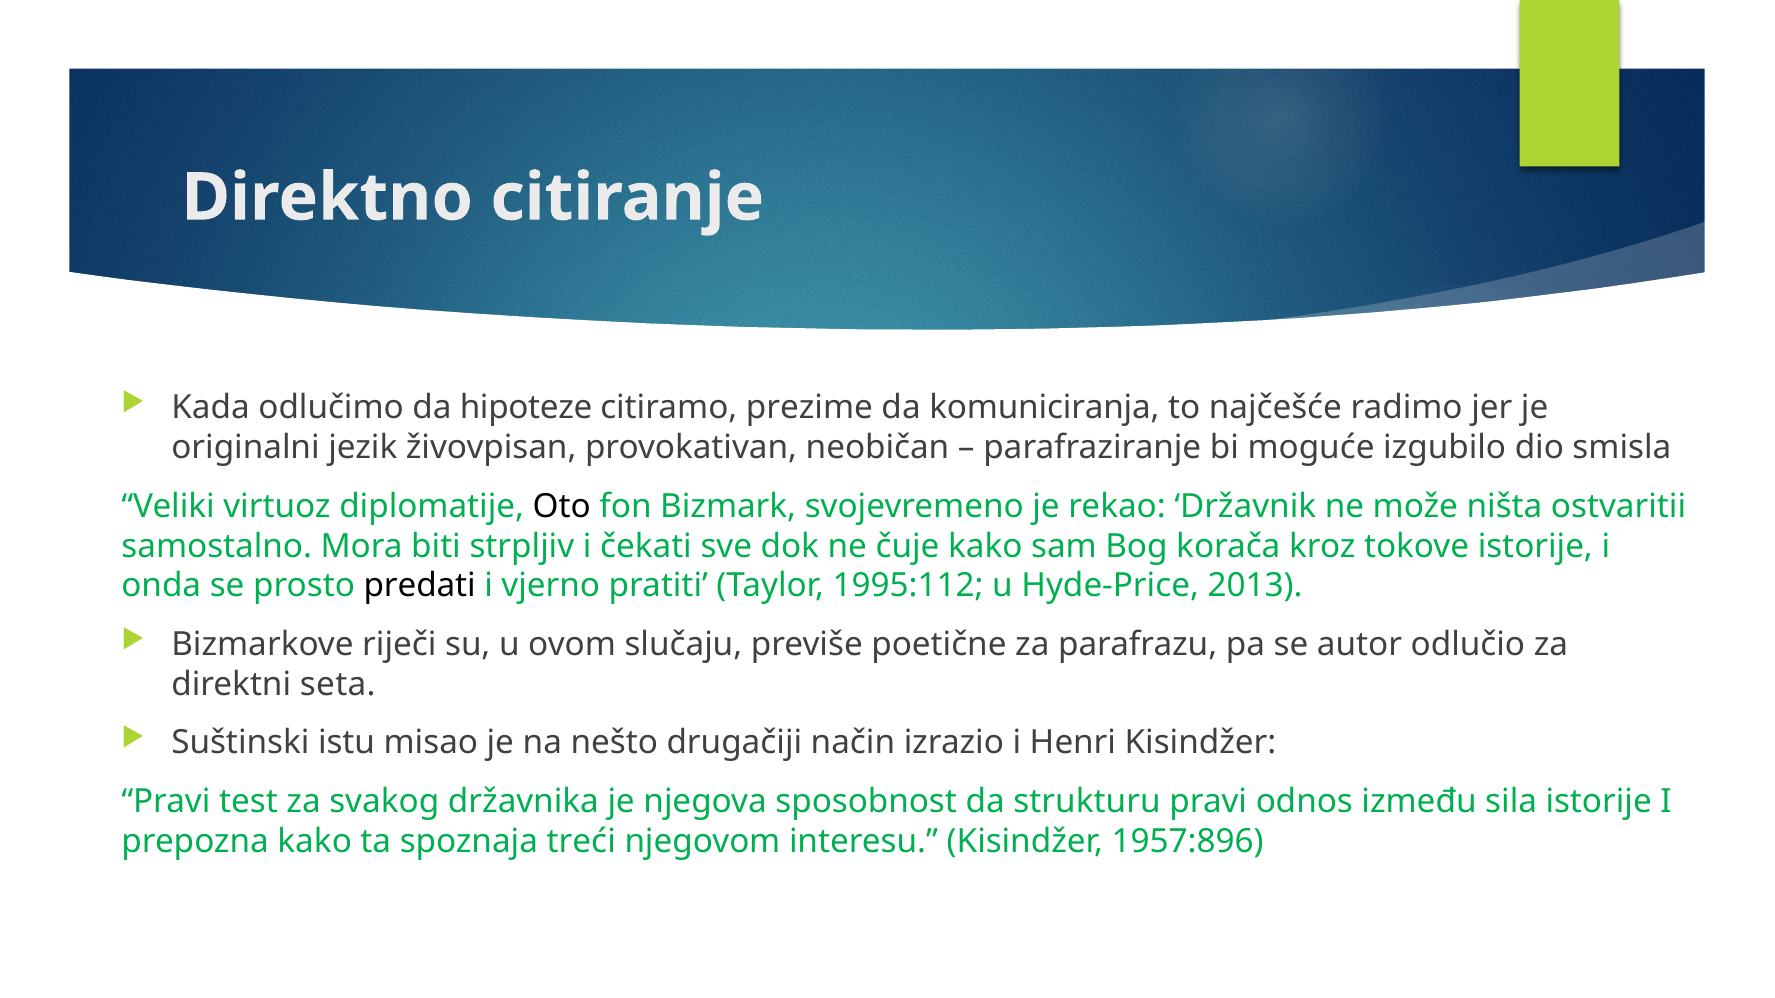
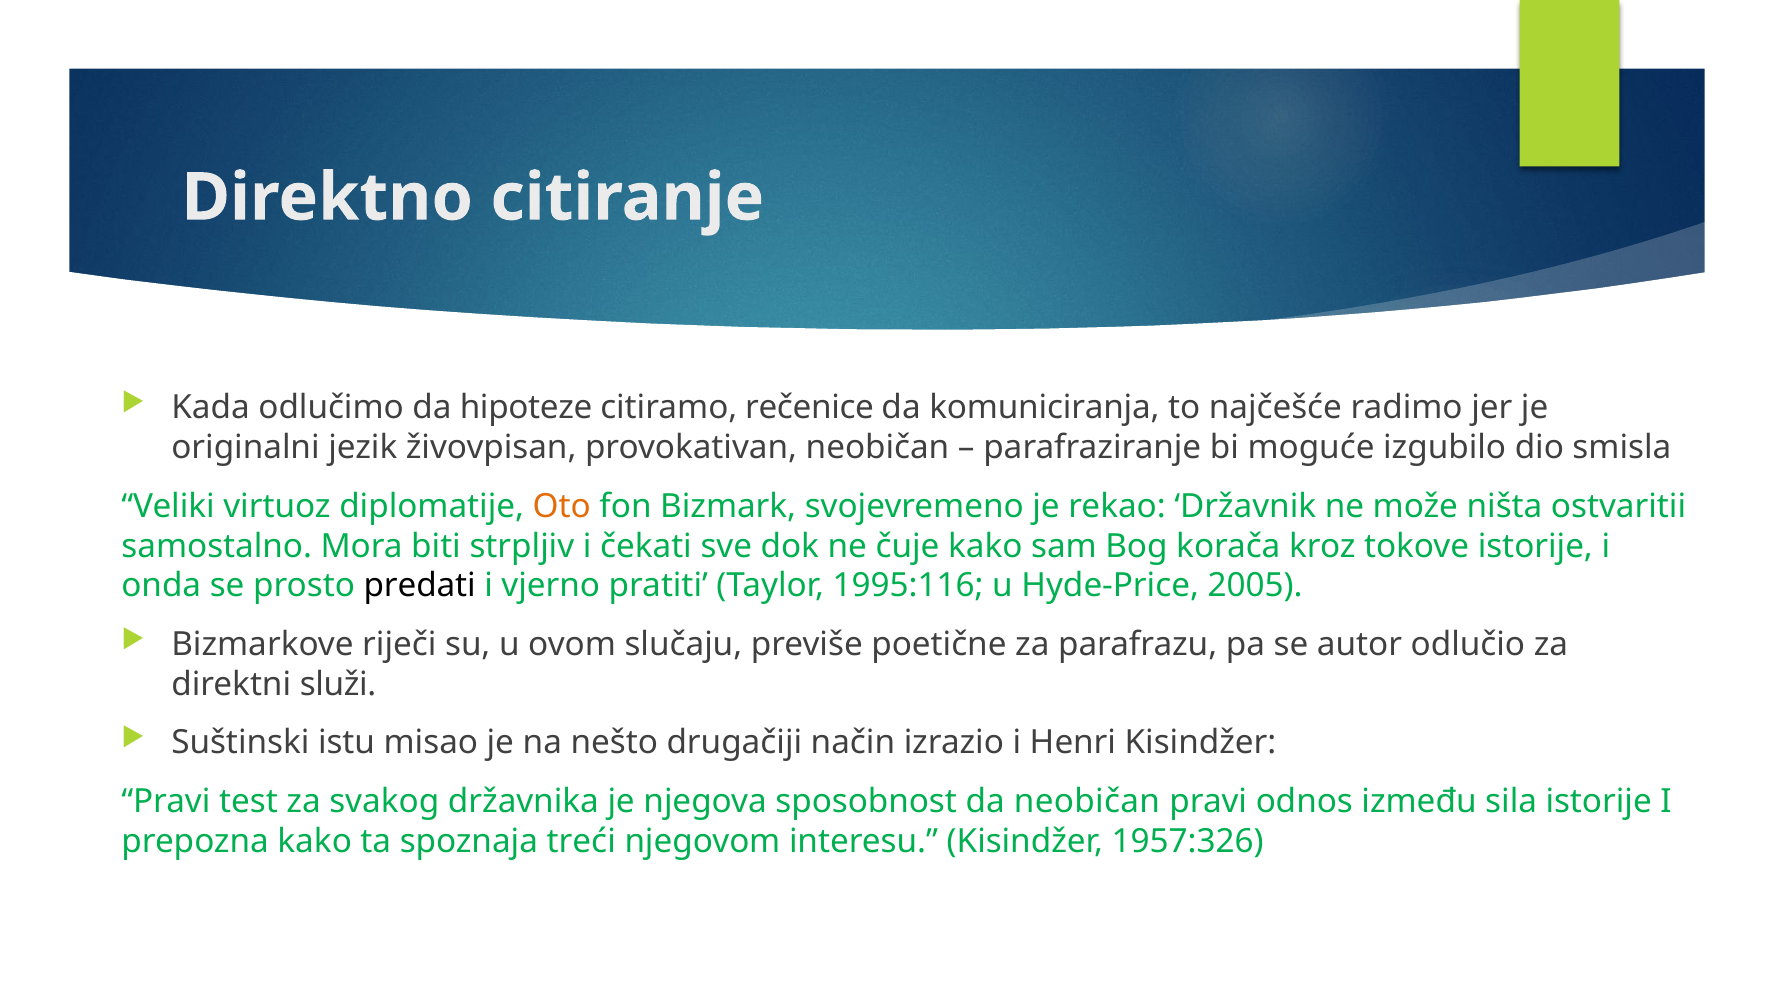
prezime: prezime -> rečenice
Oto colour: black -> orange
1995:112: 1995:112 -> 1995:116
2013: 2013 -> 2005
seta: seta -> služi
da strukturu: strukturu -> neobičan
1957:896: 1957:896 -> 1957:326
